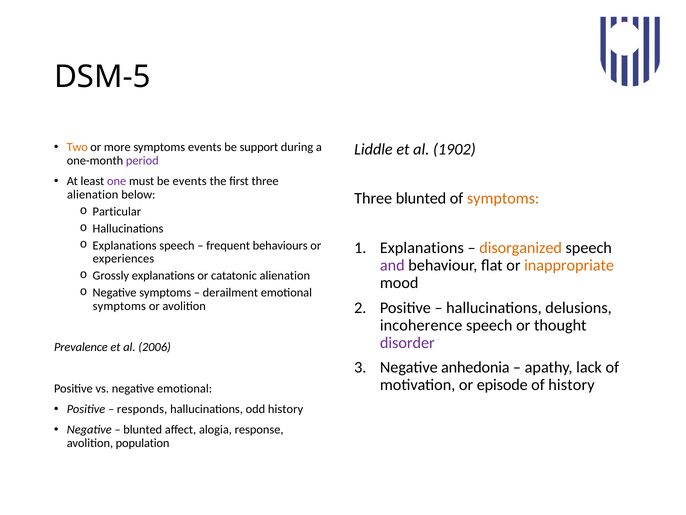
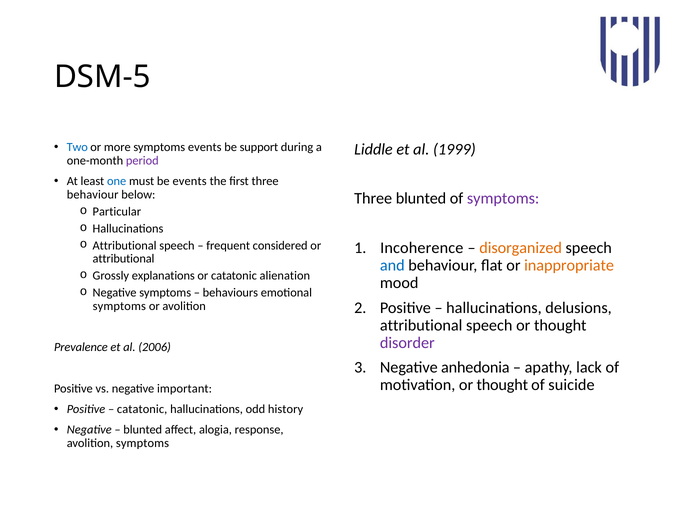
Two colour: orange -> blue
1902: 1902 -> 1999
one colour: purple -> blue
alienation at (93, 194): alienation -> behaviour
symptoms at (503, 198) colour: orange -> purple
Explanations at (125, 245): Explanations -> Attributional
behaviours: behaviours -> considered
Explanations at (422, 248): Explanations -> Incoherence
experiences at (123, 259): experiences -> attributional
and colour: purple -> blue
derailment: derailment -> behaviours
incoherence at (421, 325): incoherence -> attributional
motivation or episode: episode -> thought
of history: history -> suicide
negative emotional: emotional -> important
responds at (142, 409): responds -> catatonic
avolition population: population -> symptoms
